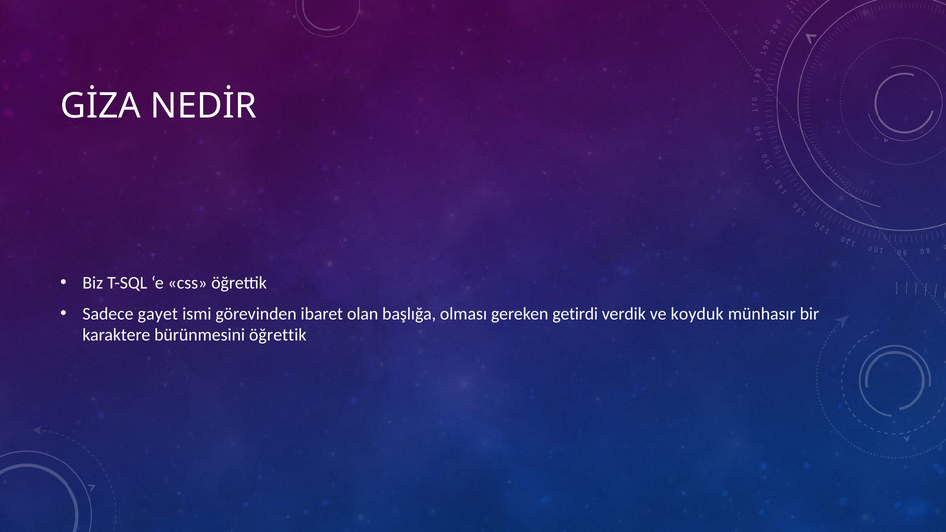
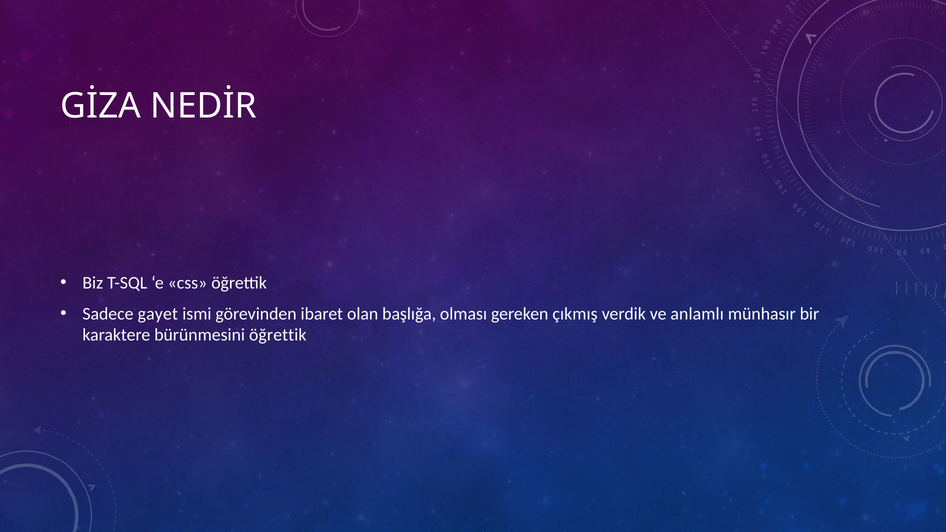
getirdi: getirdi -> çıkmış
koyduk: koyduk -> anlamlı
